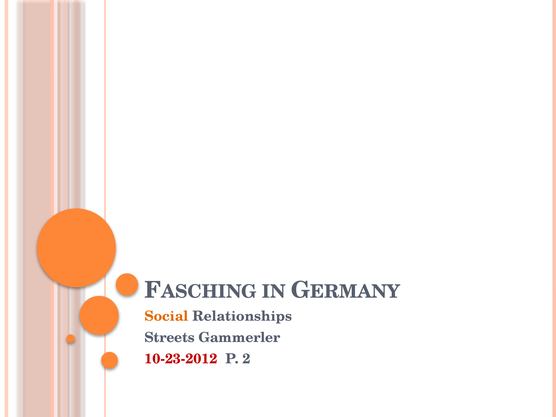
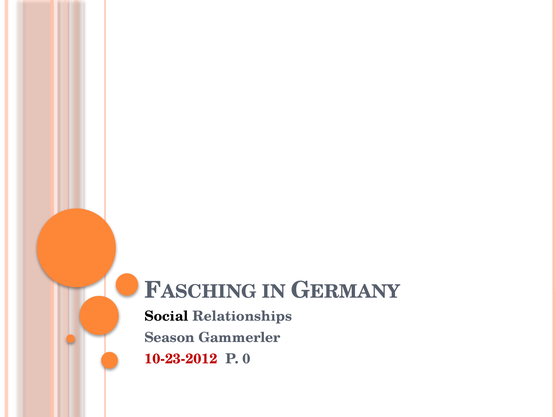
Social colour: orange -> black
Streets: Streets -> Season
2: 2 -> 0
